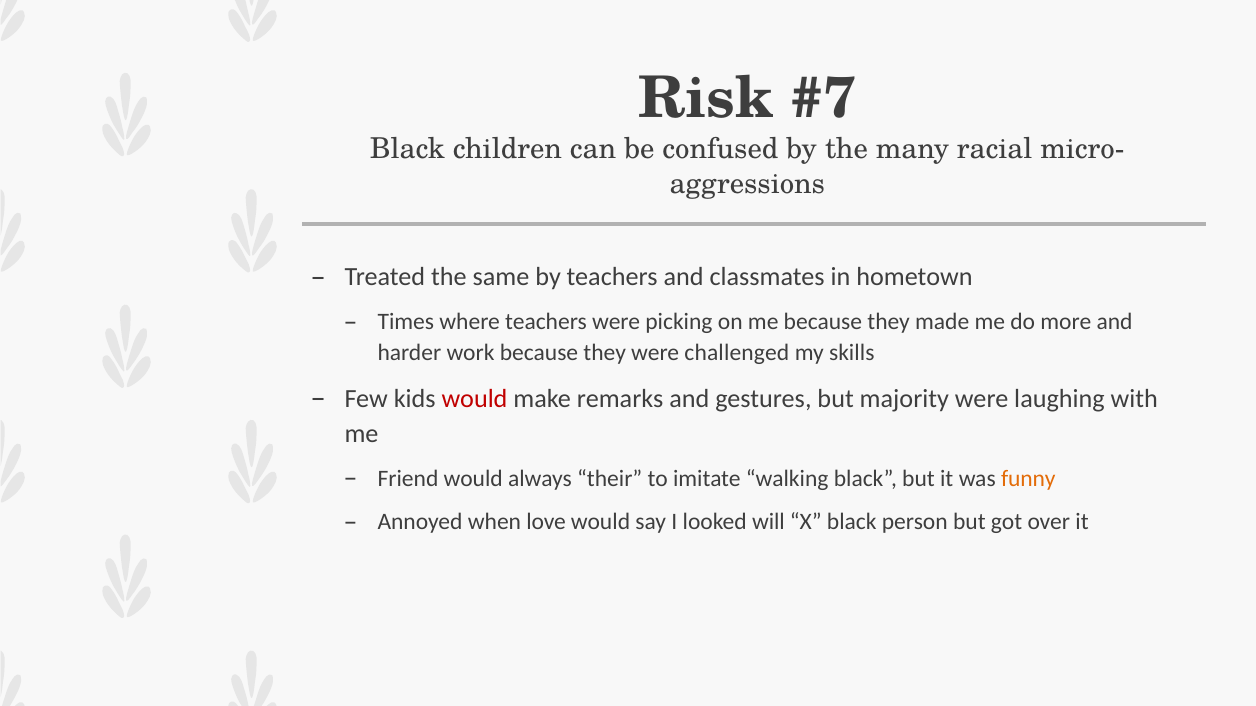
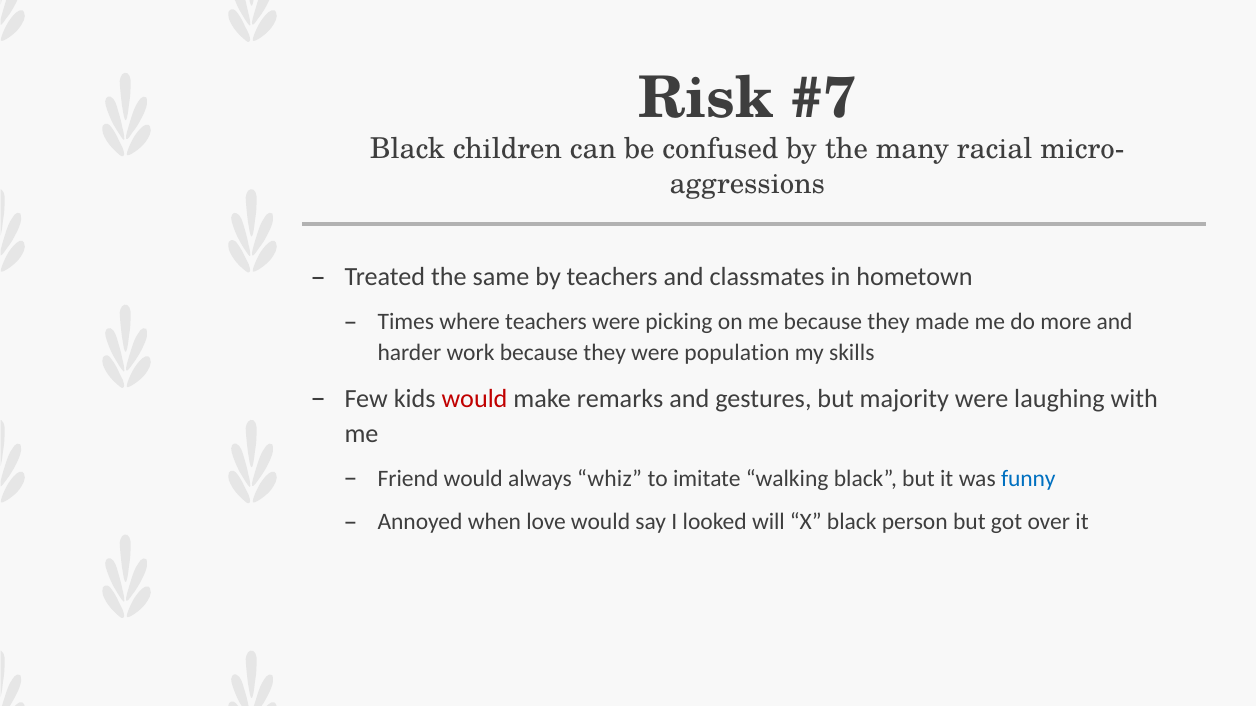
challenged: challenged -> population
their: their -> whiz
funny colour: orange -> blue
